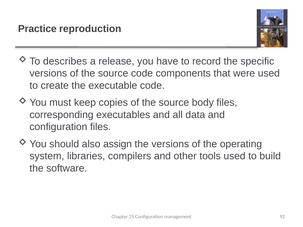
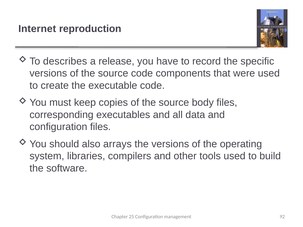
Practice: Practice -> Internet
assign: assign -> arrays
